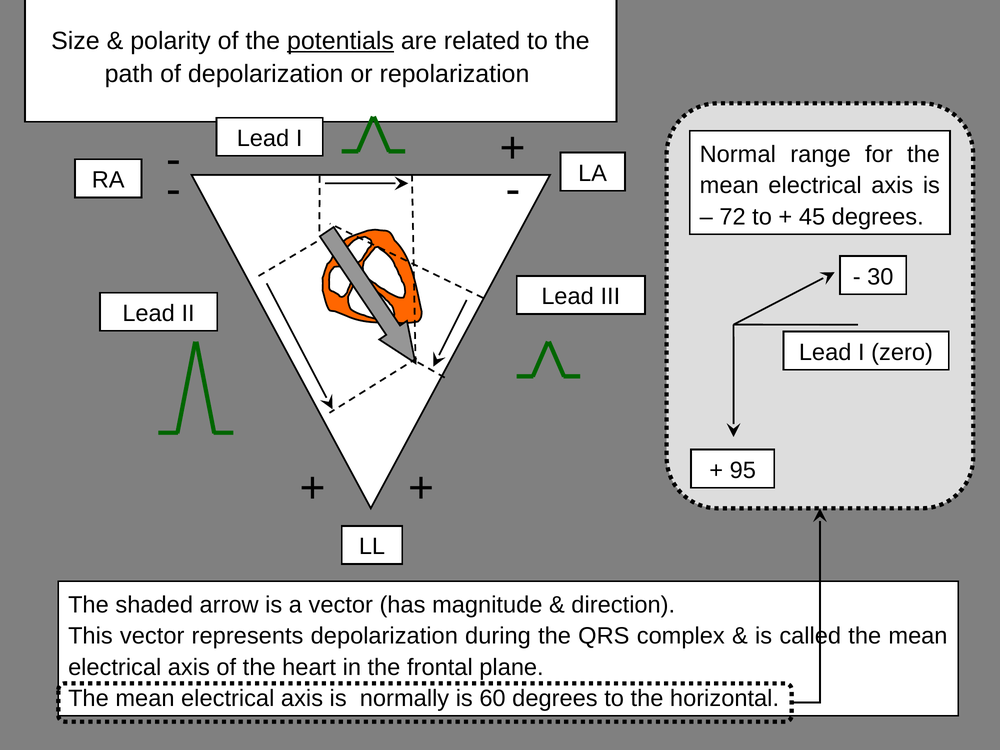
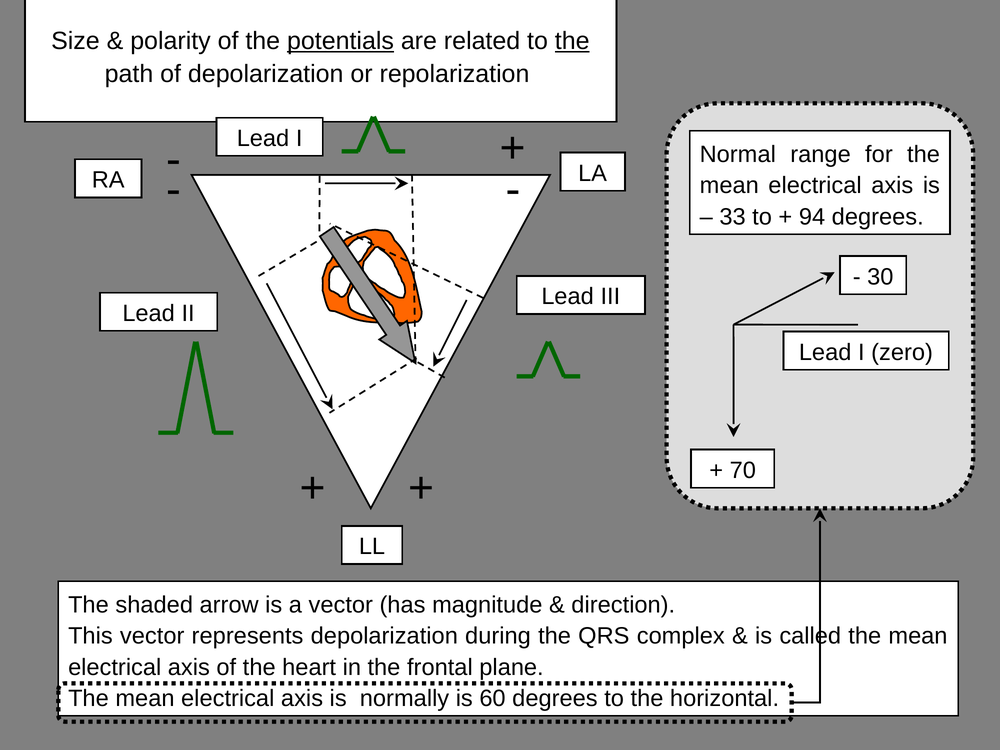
the at (572, 41) underline: none -> present
72: 72 -> 33
45: 45 -> 94
95: 95 -> 70
